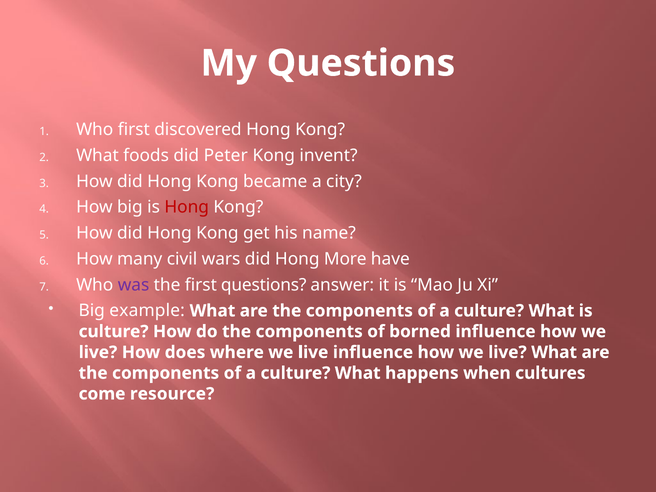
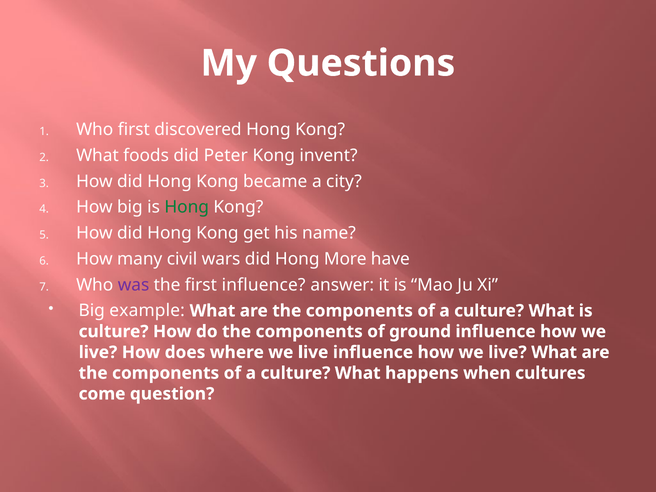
Hong at (187, 207) colour: red -> green
first questions: questions -> influence
borned: borned -> ground
resource: resource -> question
